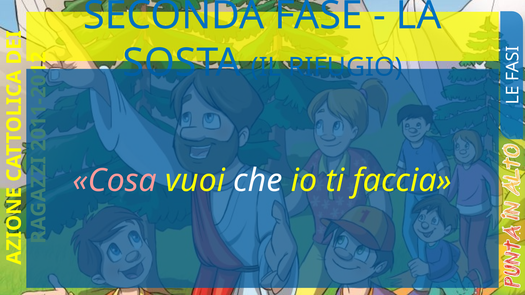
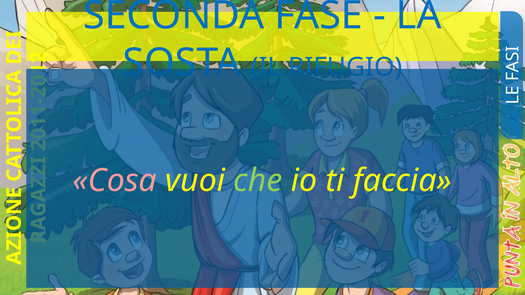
che colour: white -> light green
